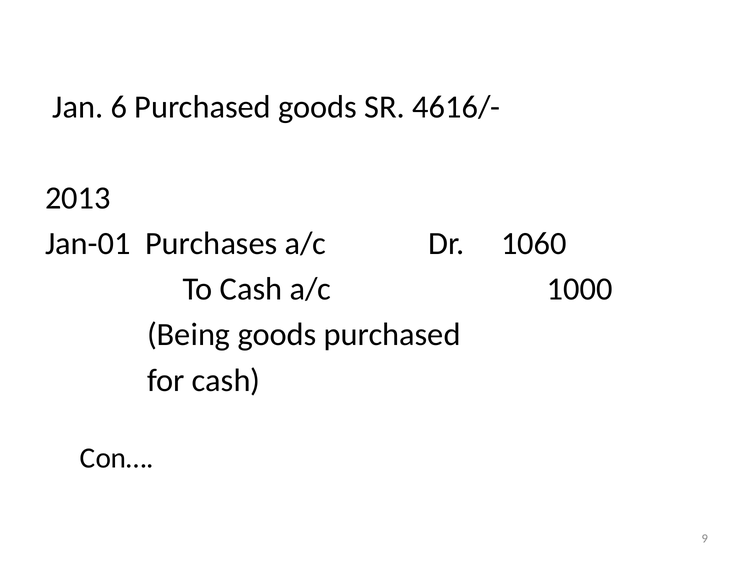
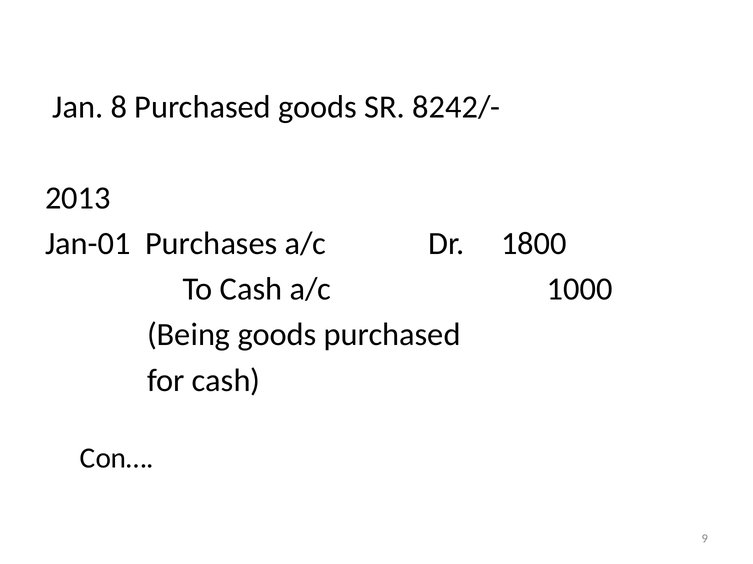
6: 6 -> 8
4616/-: 4616/- -> 8242/-
1060: 1060 -> 1800
